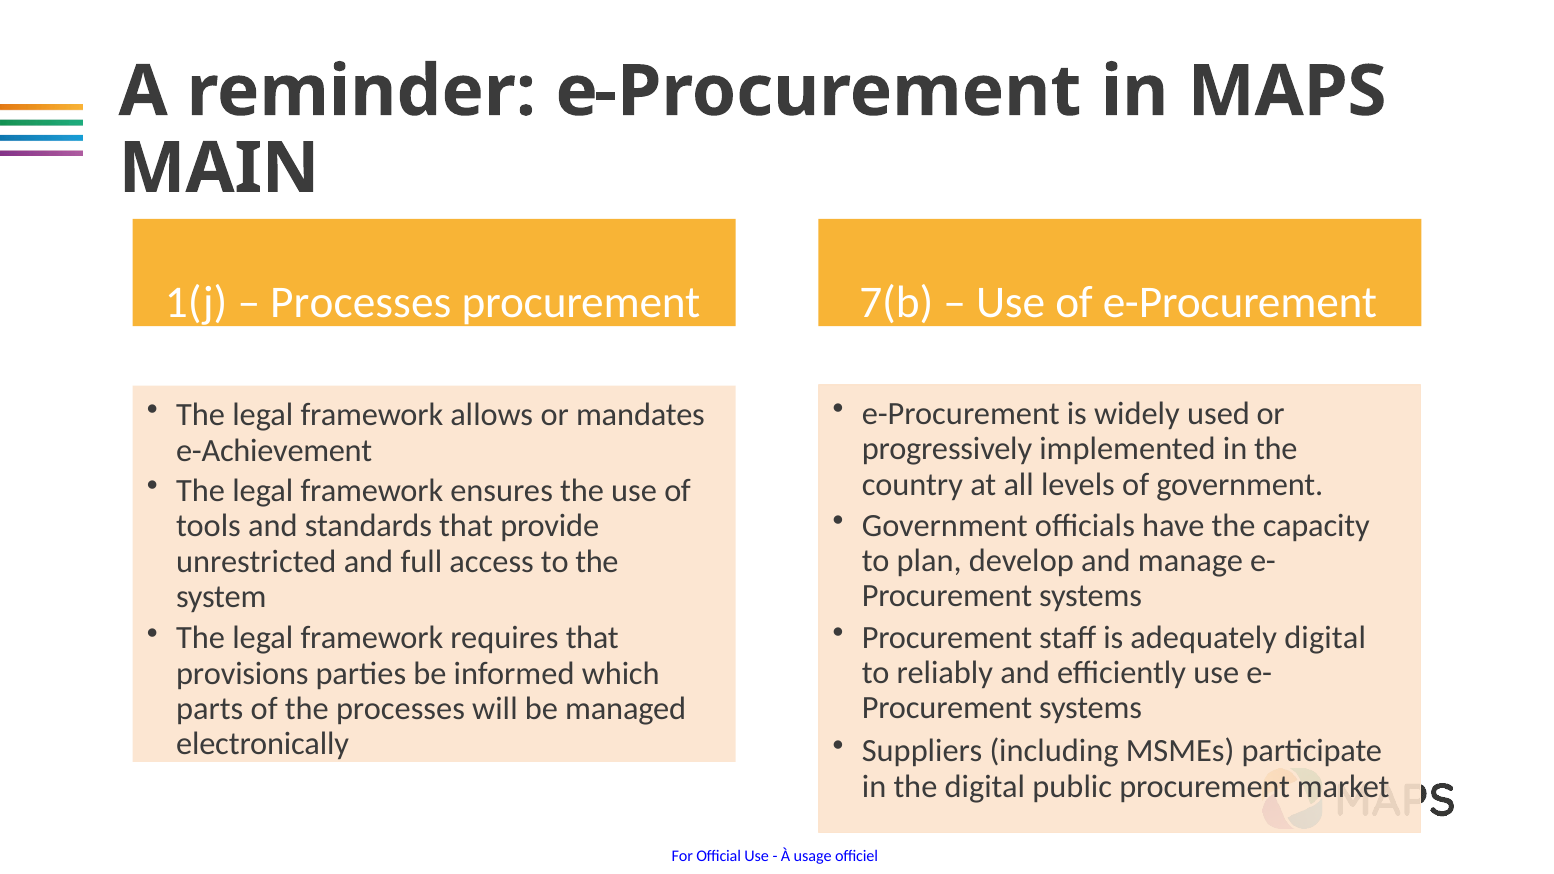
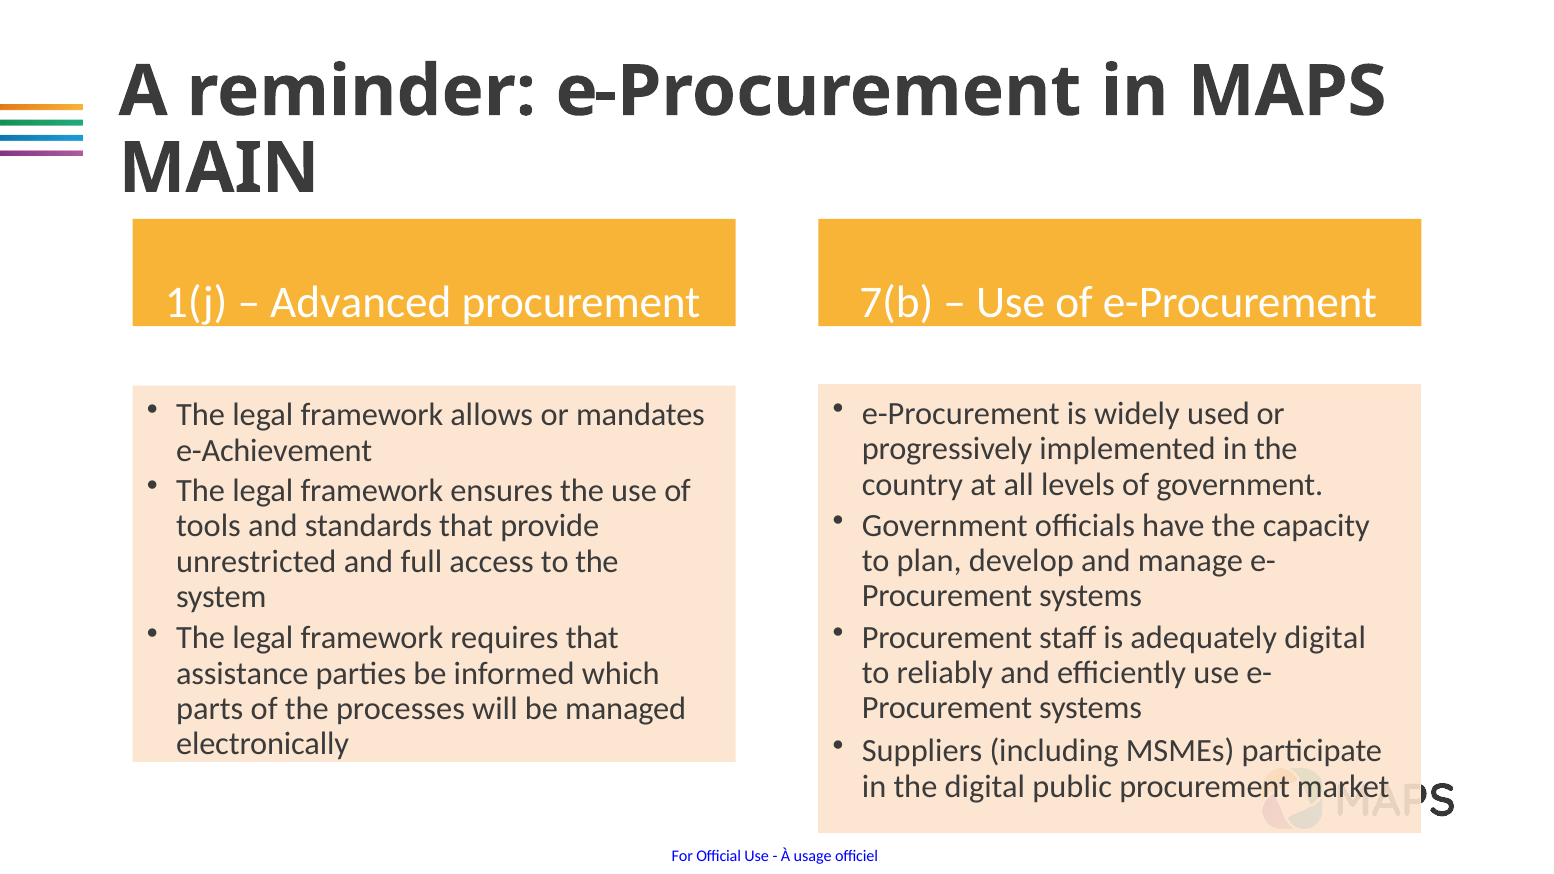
Processes at (361, 302): Processes -> Advanced
provisions: provisions -> assistance
